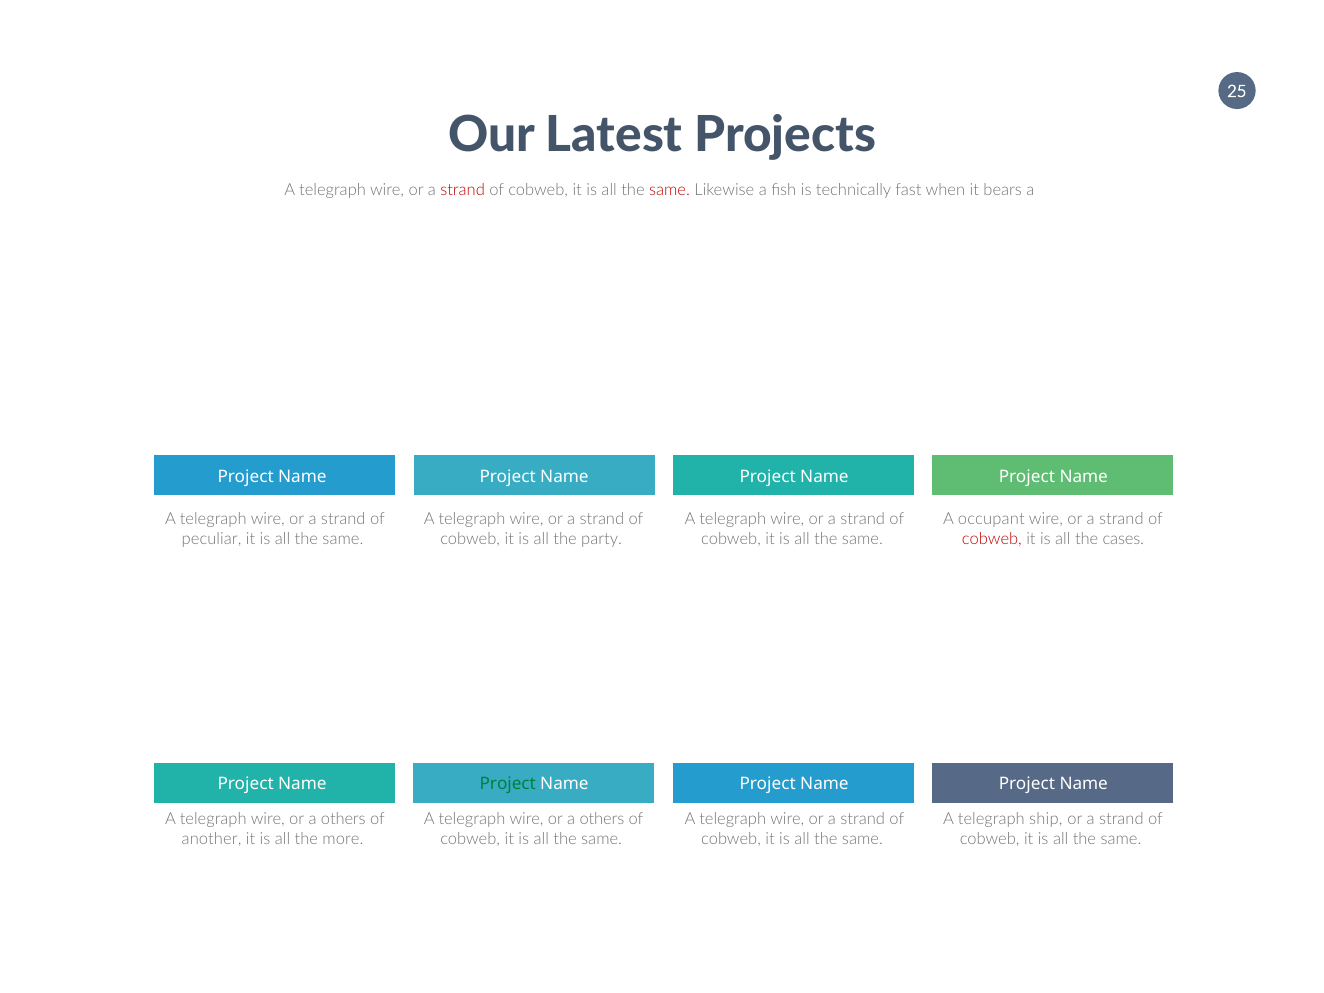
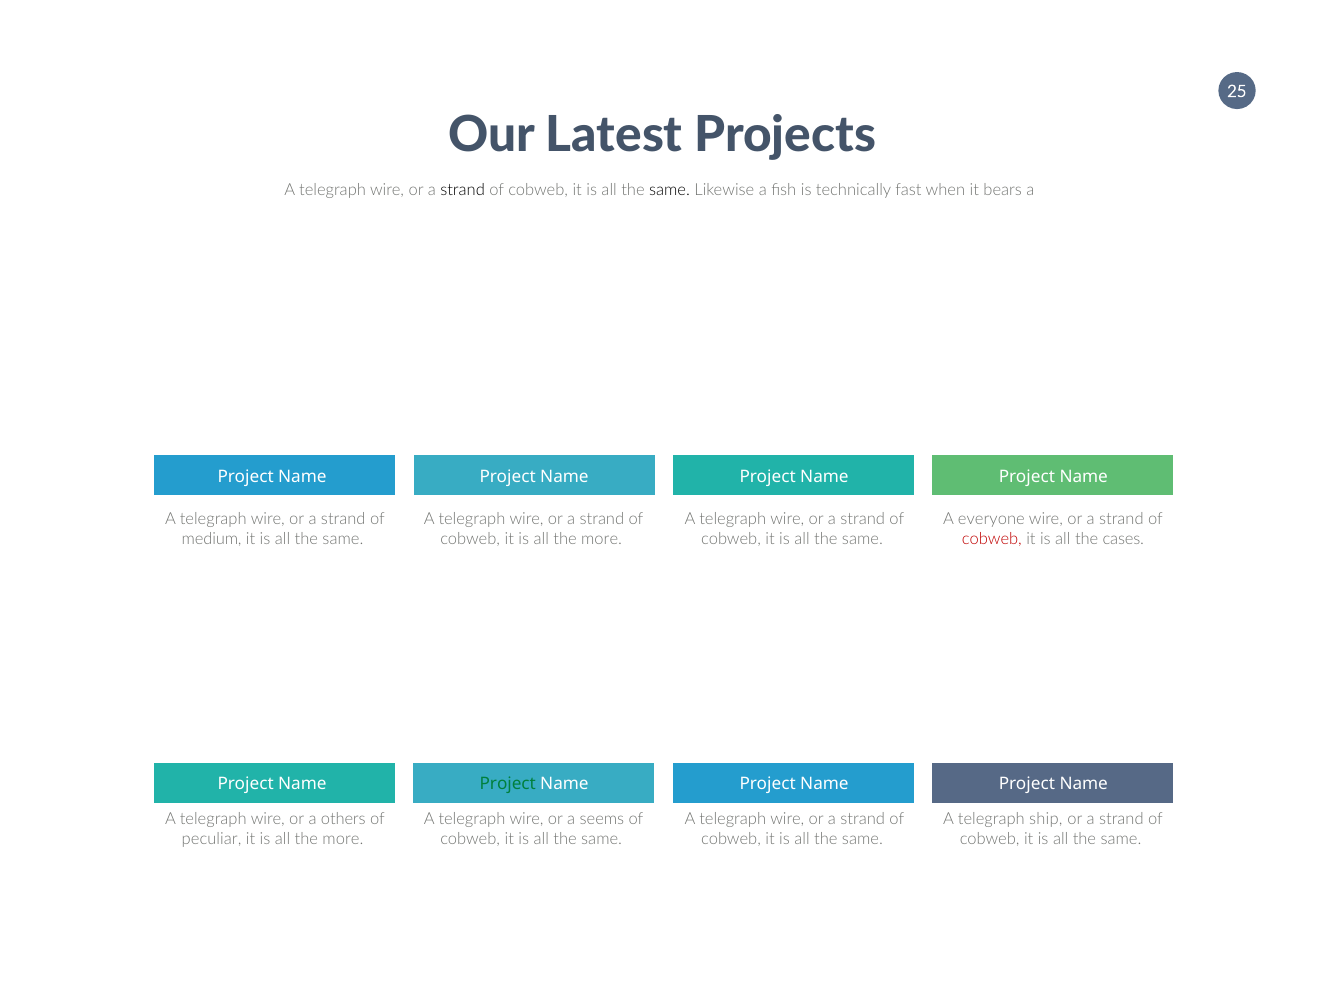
strand at (463, 190) colour: red -> black
same at (670, 190) colour: red -> black
occupant: occupant -> everyone
peculiar: peculiar -> medium
party at (602, 539): party -> more
others at (602, 819): others -> seems
another: another -> peculiar
